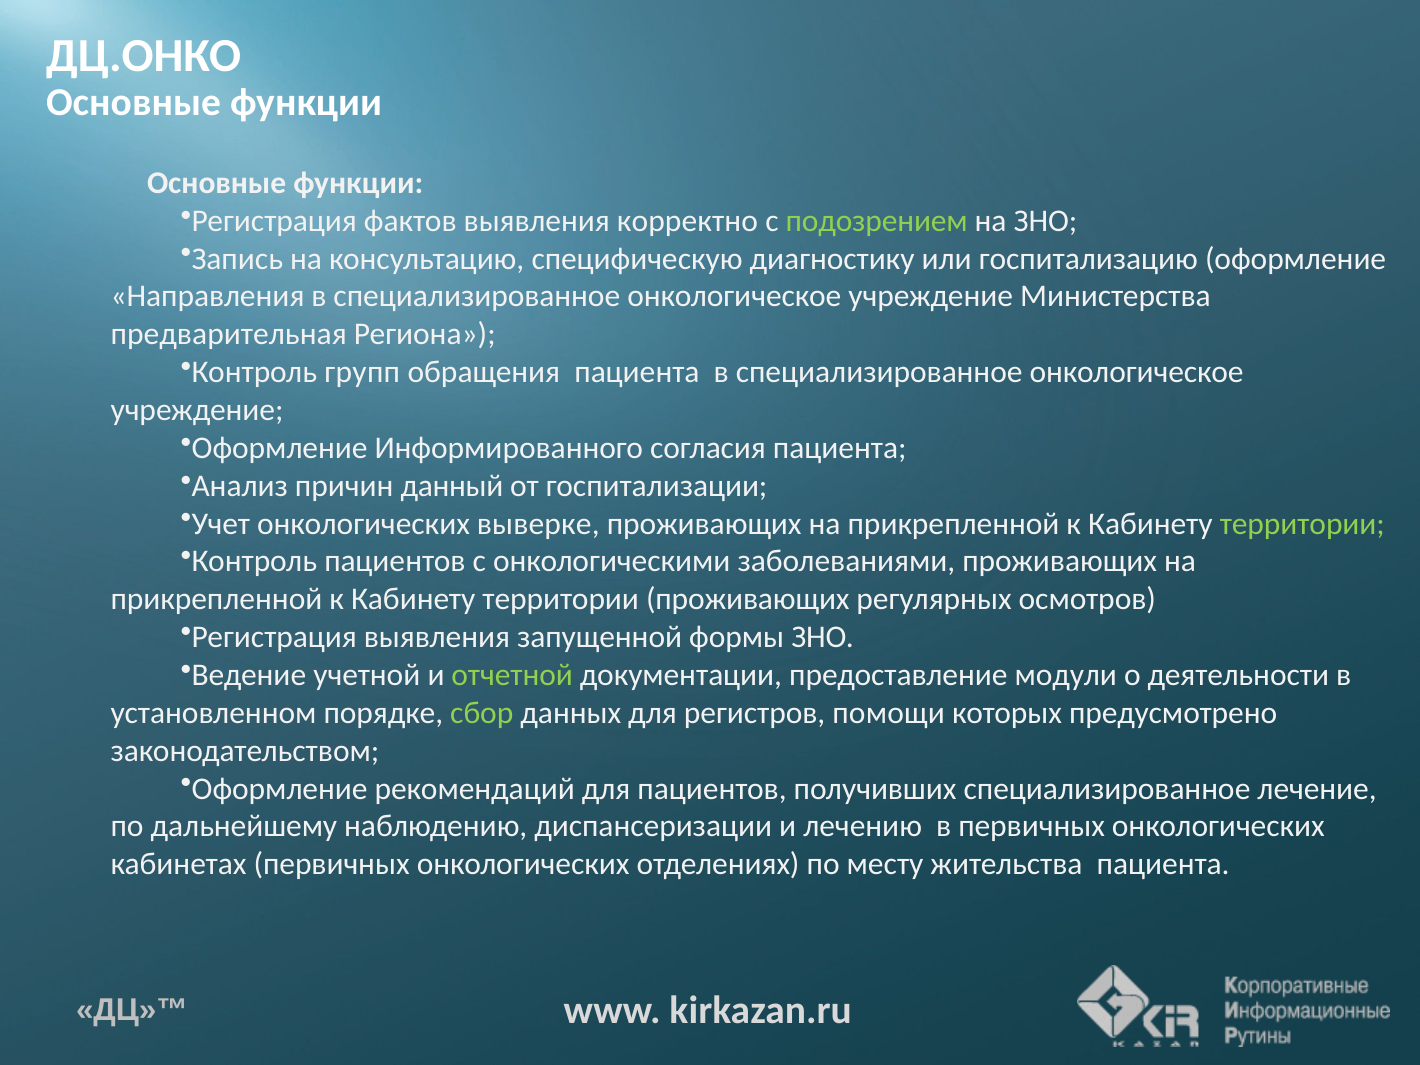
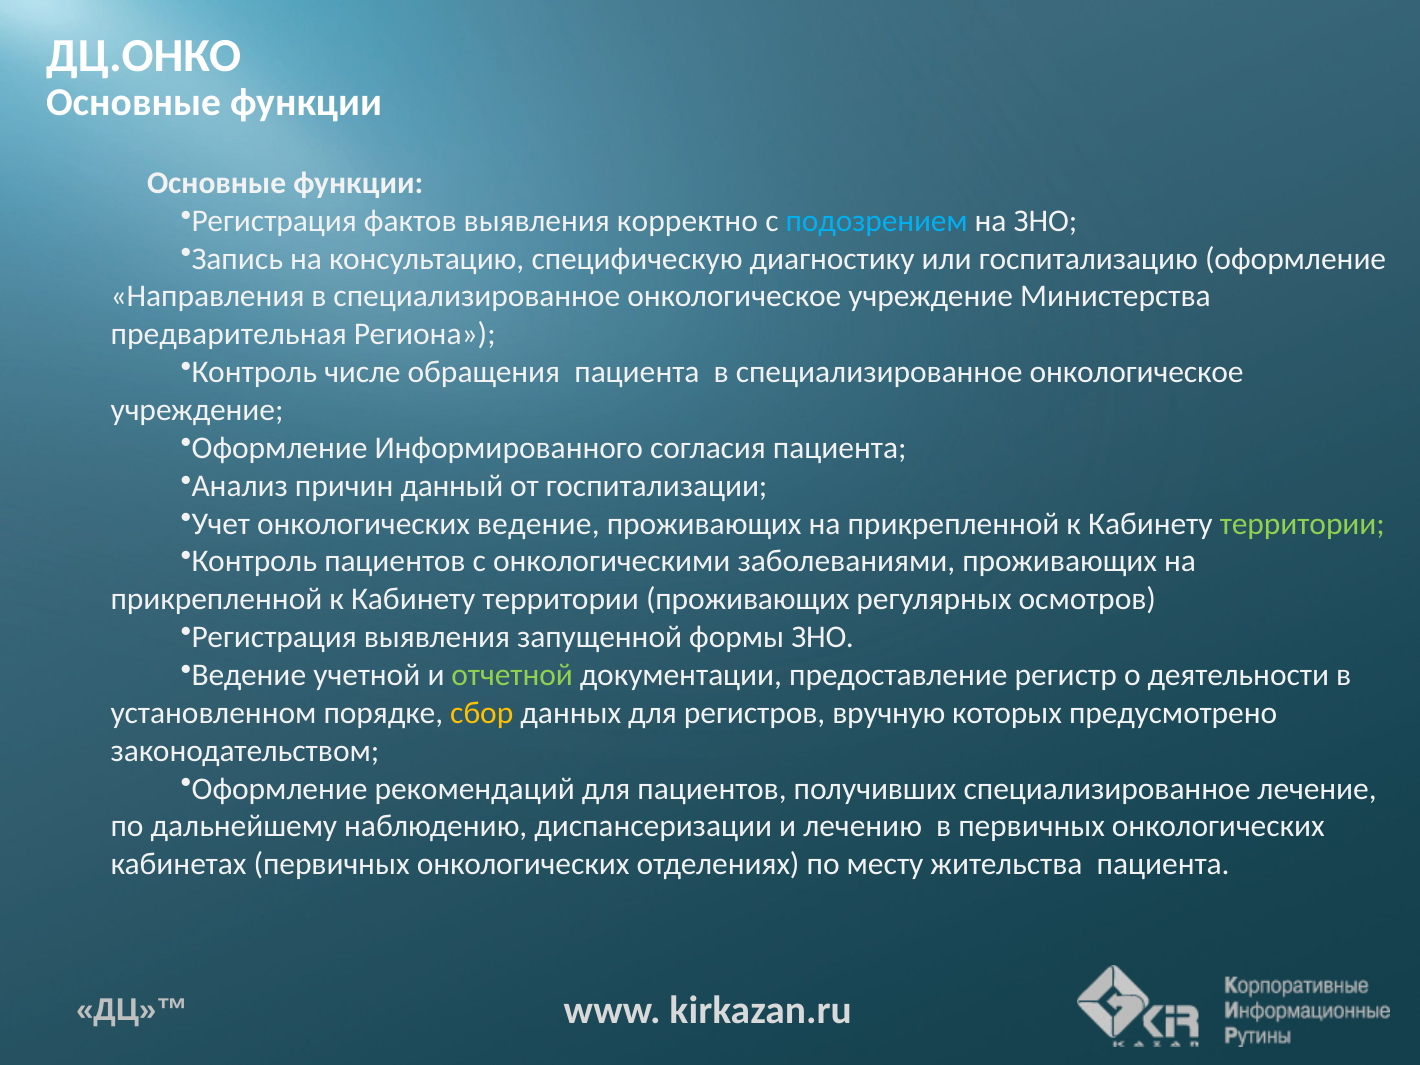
подозрением colour: light green -> light blue
групп: групп -> числе
онкологических выверке: выверке -> ведение
модули: модули -> регистр
сбор colour: light green -> yellow
помощи: помощи -> вручную
